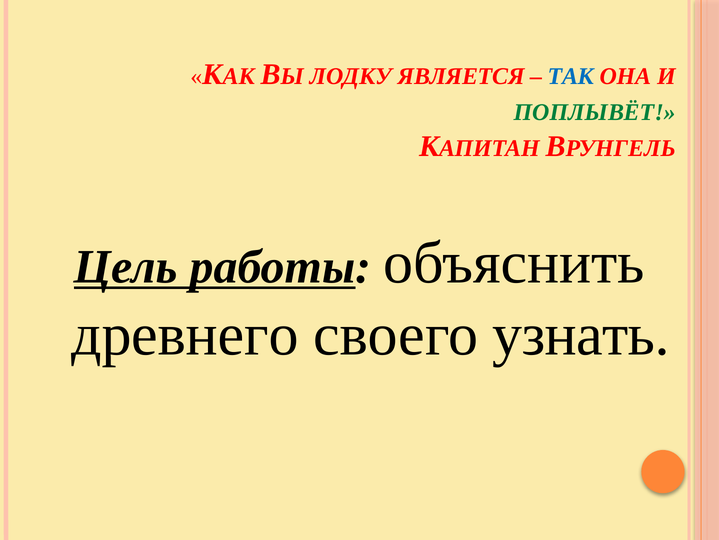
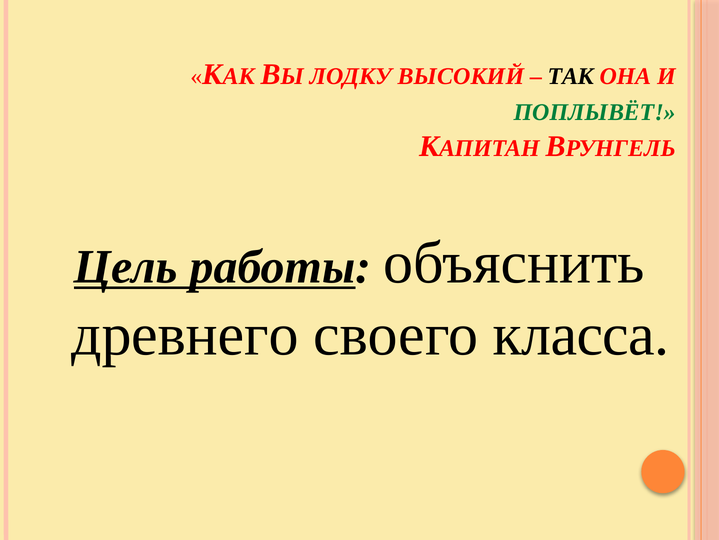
ЯВЛЯЕТСЯ: ЯВЛЯЕТСЯ -> ВЫСОКИЙ
ТАК colour: blue -> black
узнать: узнать -> класса
